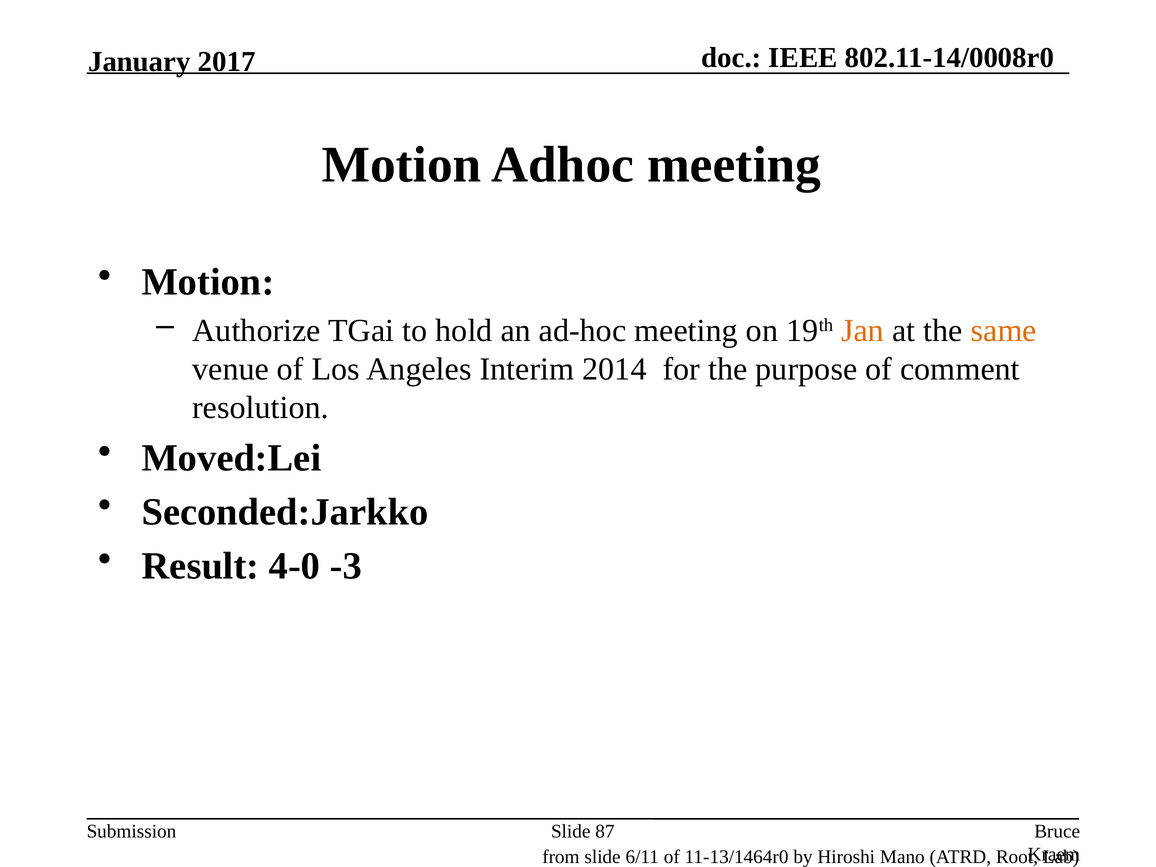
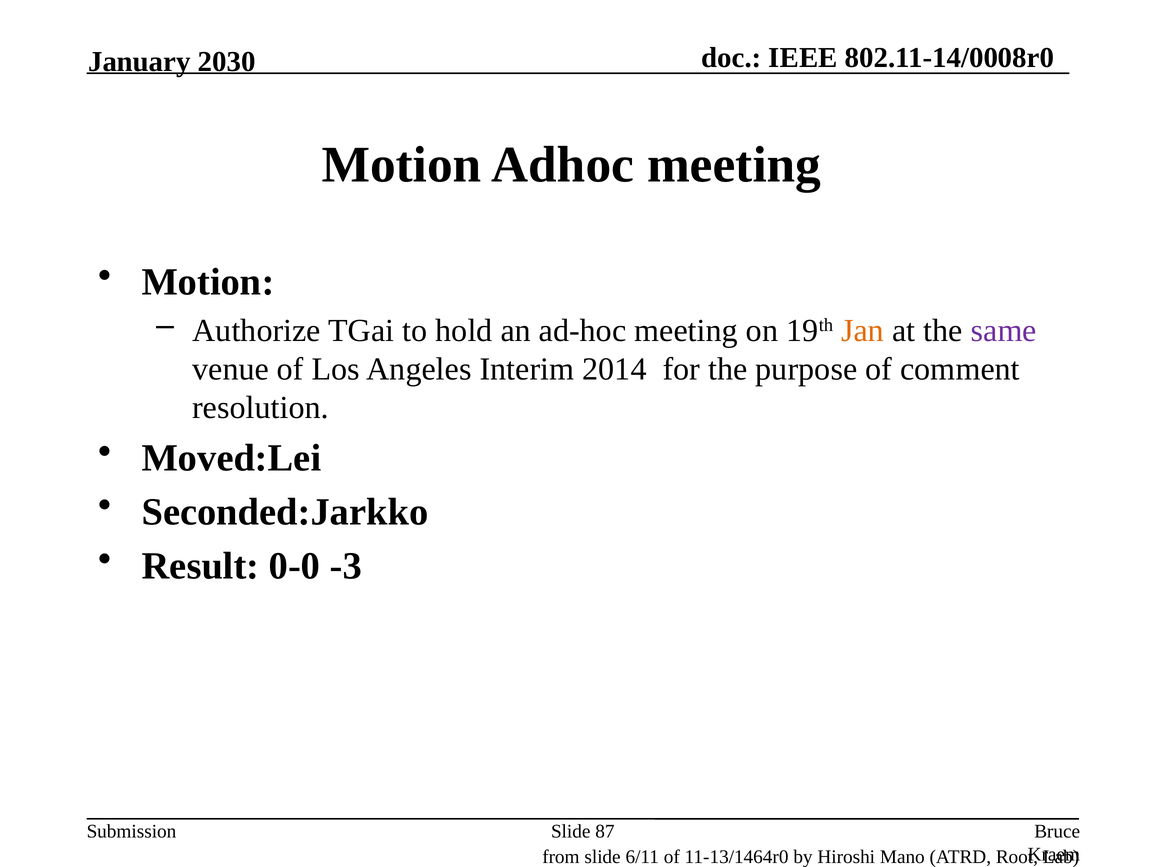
2017: 2017 -> 2030
same colour: orange -> purple
4-0: 4-0 -> 0-0
